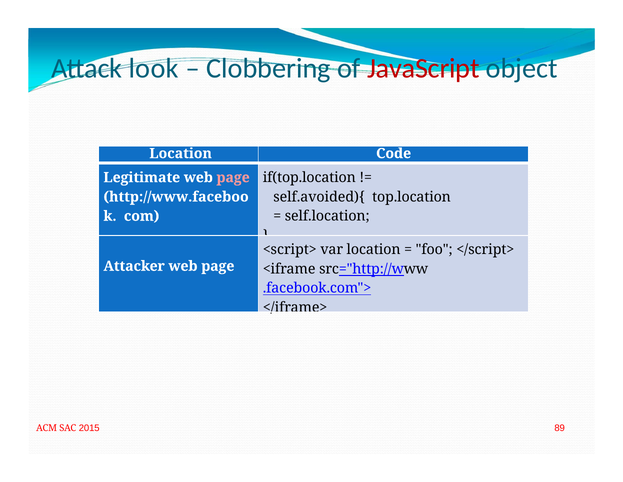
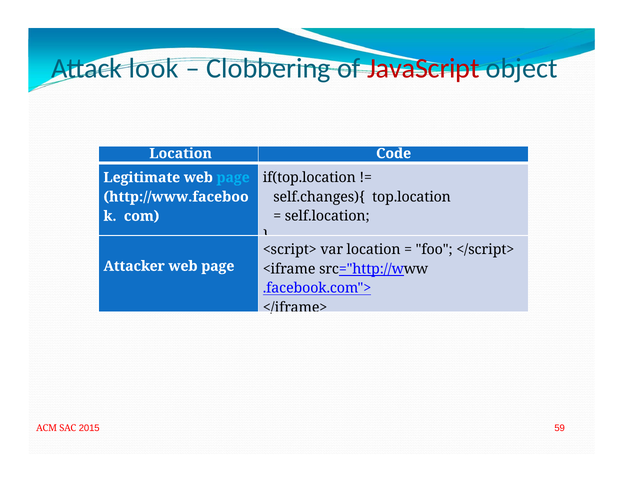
page at (233, 177) colour: pink -> light blue
self.avoided){: self.avoided){ -> self.changes){
89: 89 -> 59
